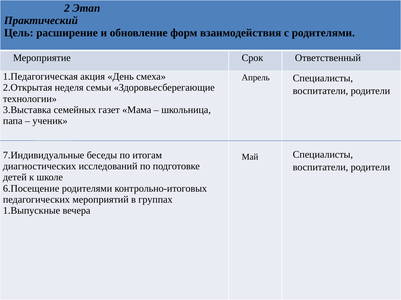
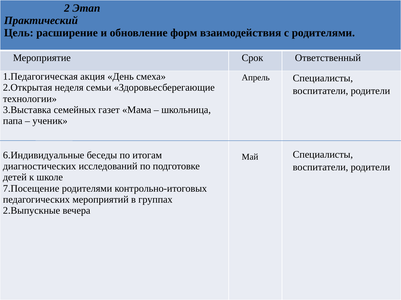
7.Индивидуальные: 7.Индивидуальные -> 6.Индивидуальные
6.Посещение: 6.Посещение -> 7.Посещение
1.Выпускные: 1.Выпускные -> 2.Выпускные
